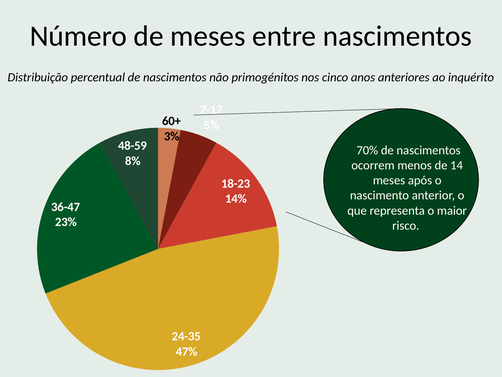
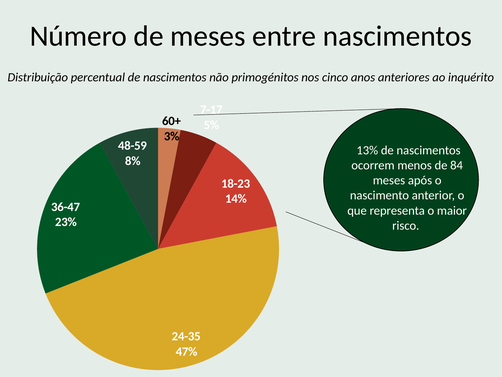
70%: 70% -> 13%
14: 14 -> 84
